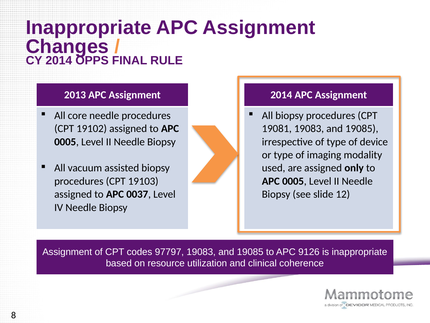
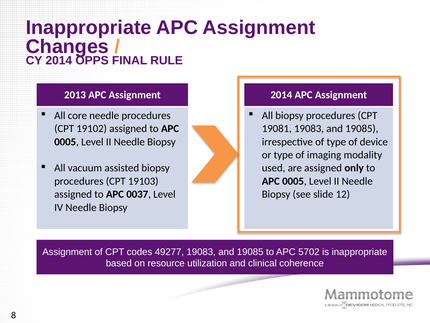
97797: 97797 -> 49277
9126: 9126 -> 5702
